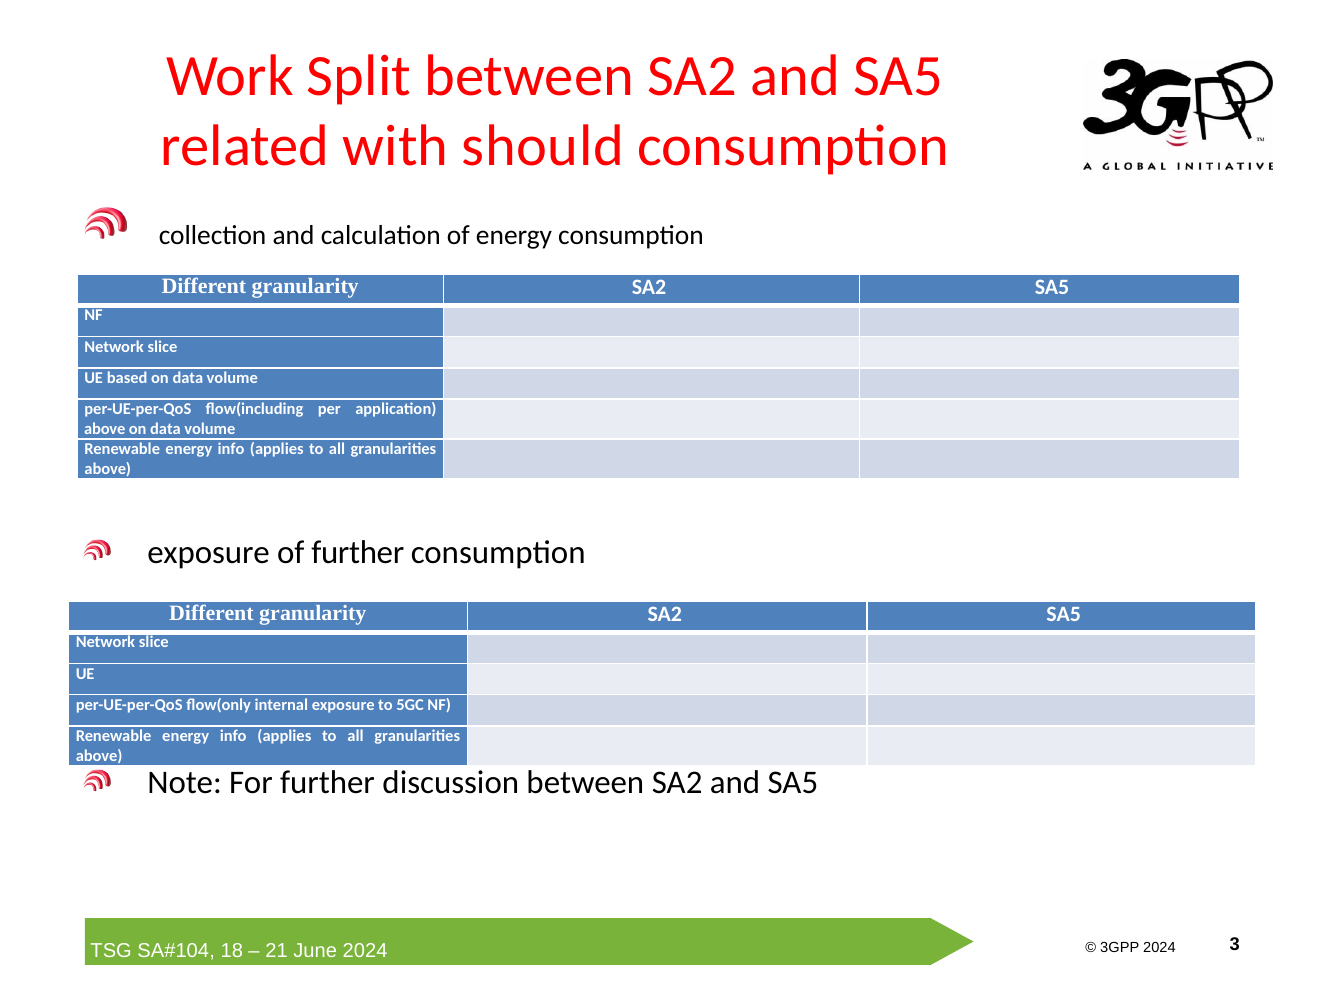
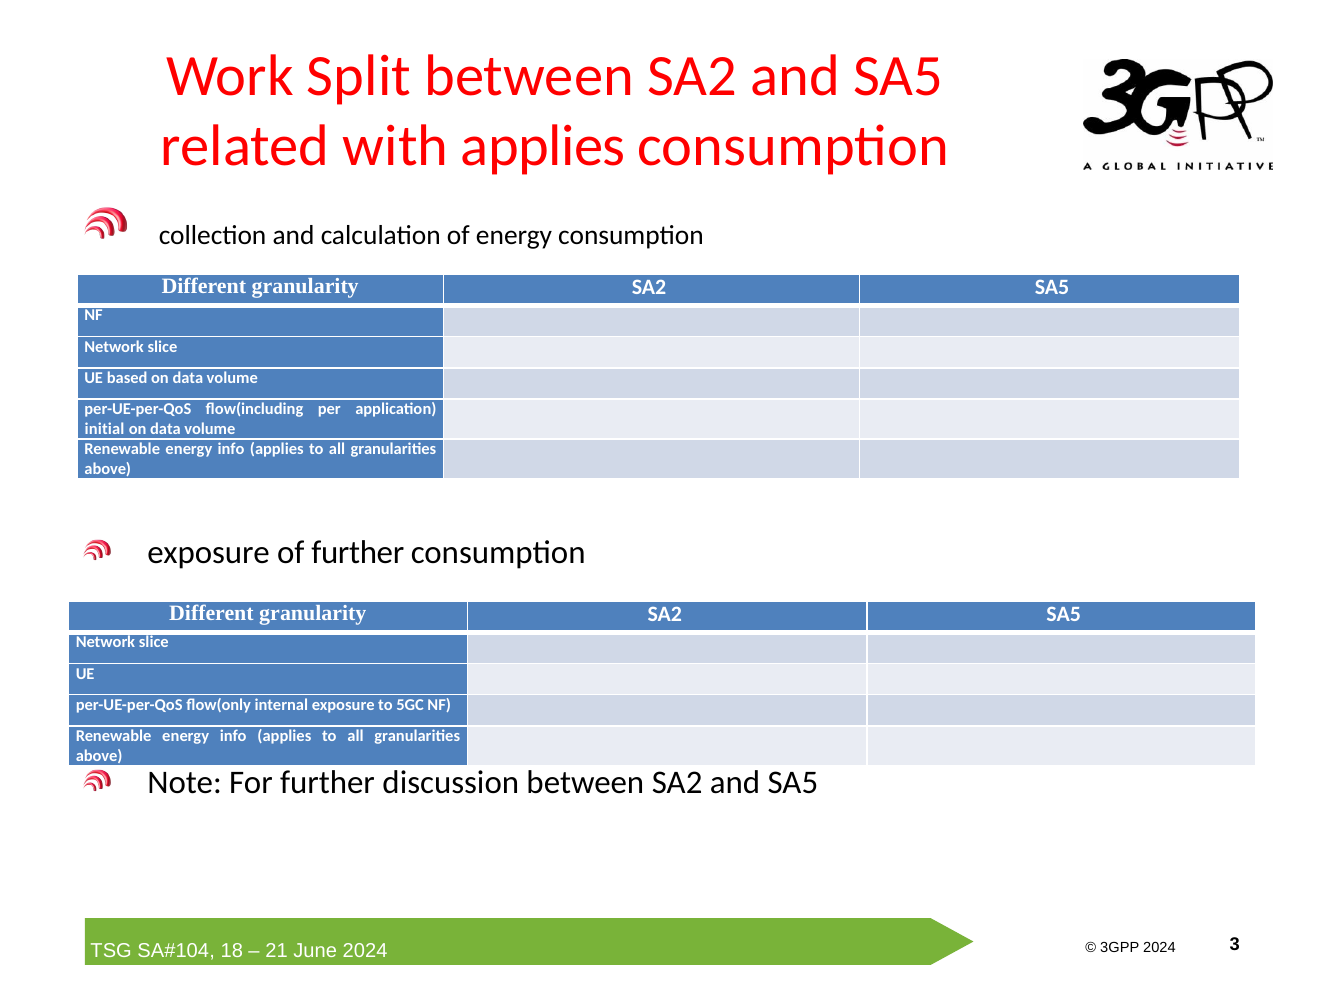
with should: should -> applies
above at (105, 429): above -> initial
